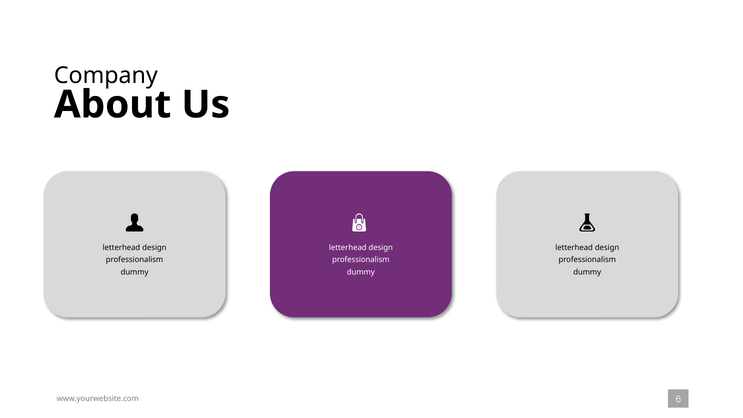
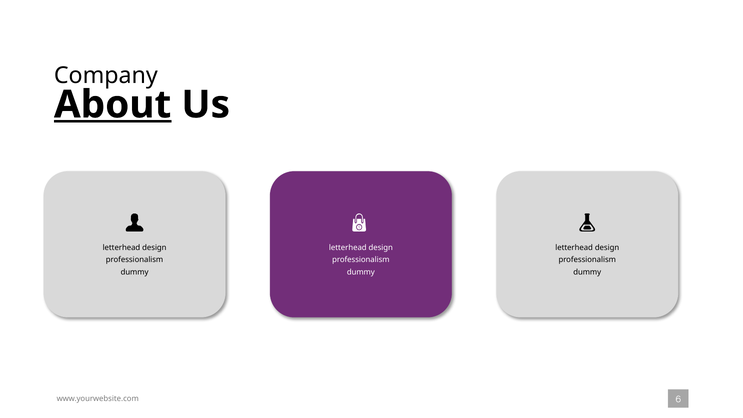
About underline: none -> present
